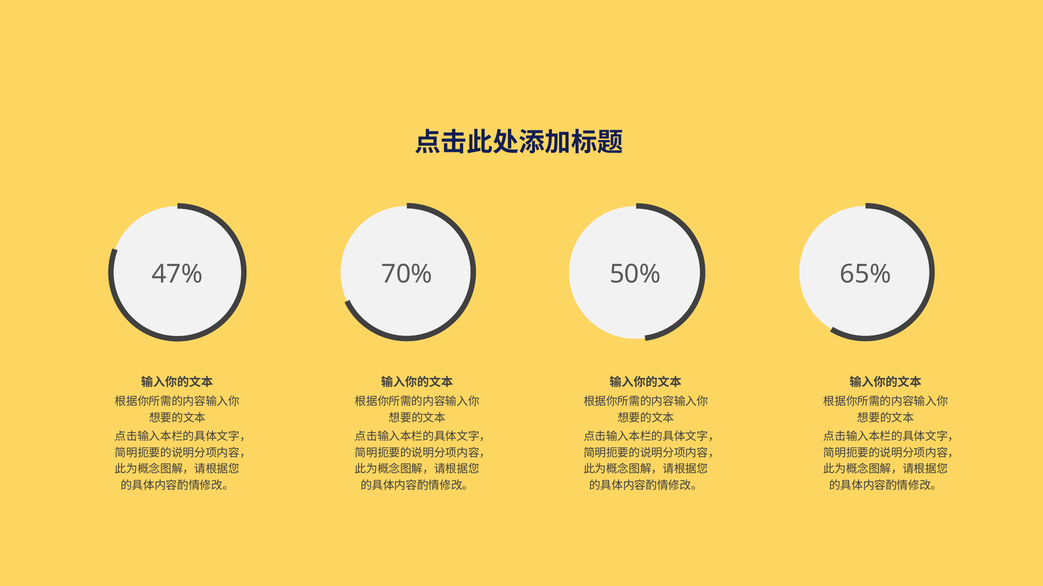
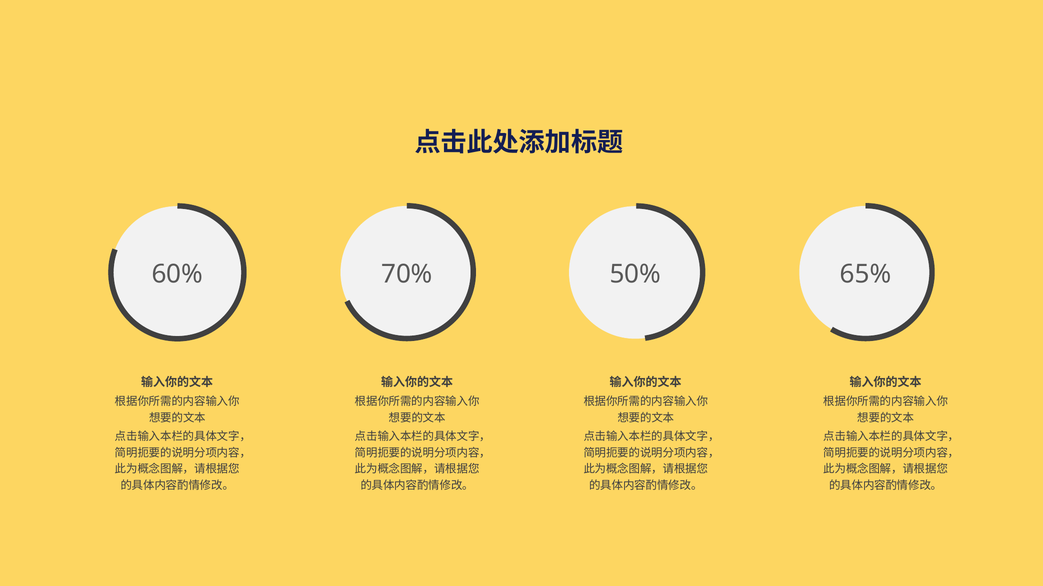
47%: 47% -> 60%
